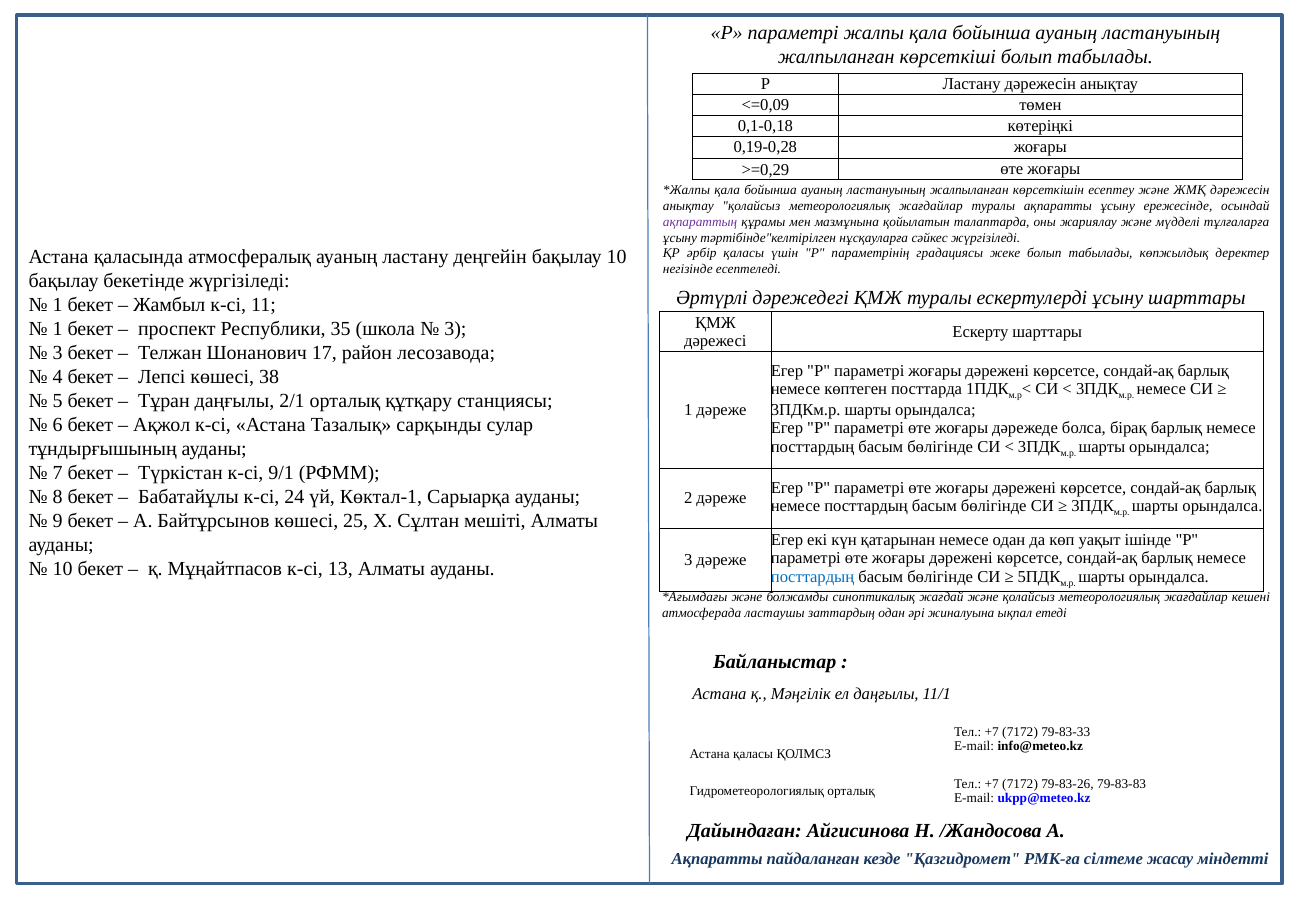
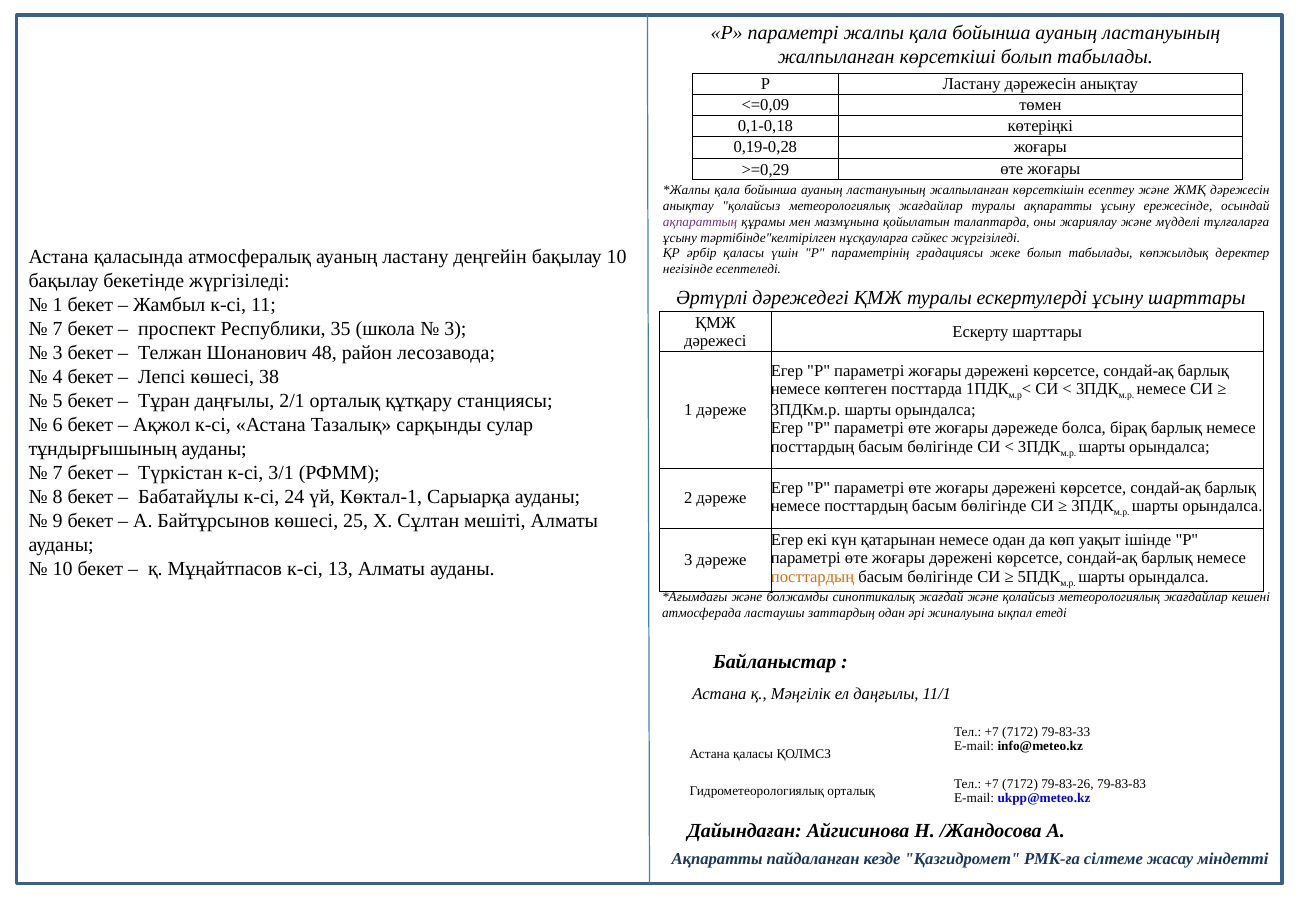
1 at (58, 329): 1 -> 7
17: 17 -> 48
9/1: 9/1 -> 3/1
посттардың at (813, 577) colour: blue -> orange
